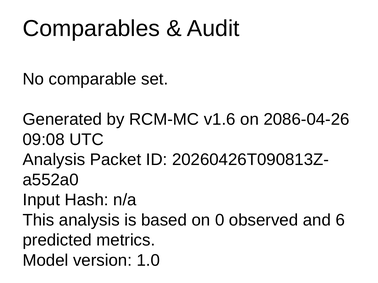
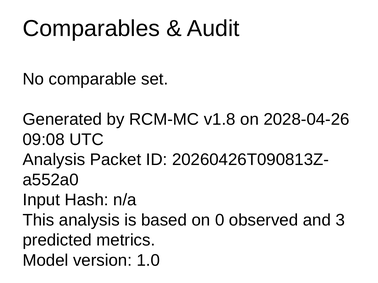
v1.6: v1.6 -> v1.8
2086-04-26: 2086-04-26 -> 2028-04-26
6: 6 -> 3
